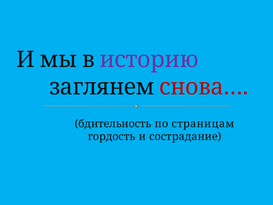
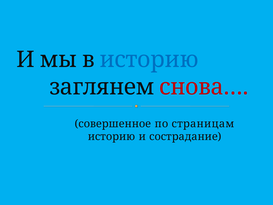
историю at (149, 60) colour: purple -> blue
бдительность: бдительность -> совершенное
гордость at (112, 136): гордость -> историю
